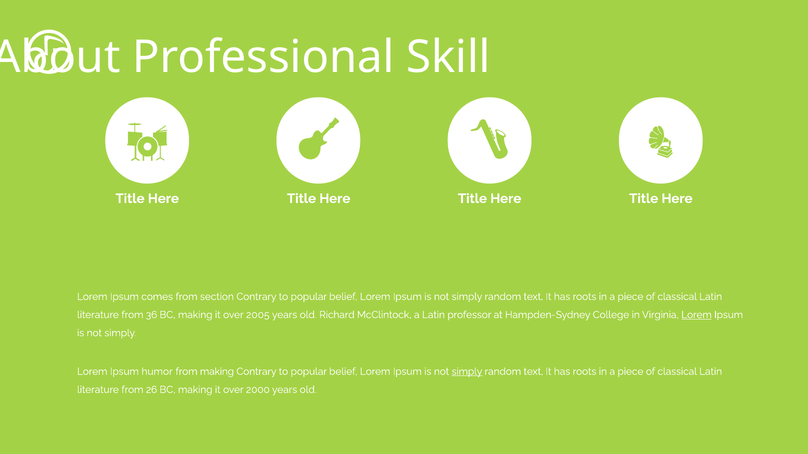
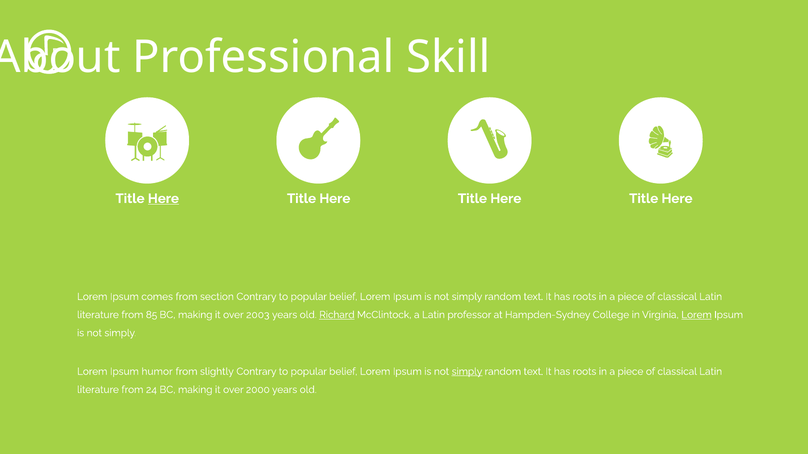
Here at (163, 199) underline: none -> present
36: 36 -> 85
2005: 2005 -> 2003
Richard underline: none -> present
from making: making -> slightly
26: 26 -> 24
